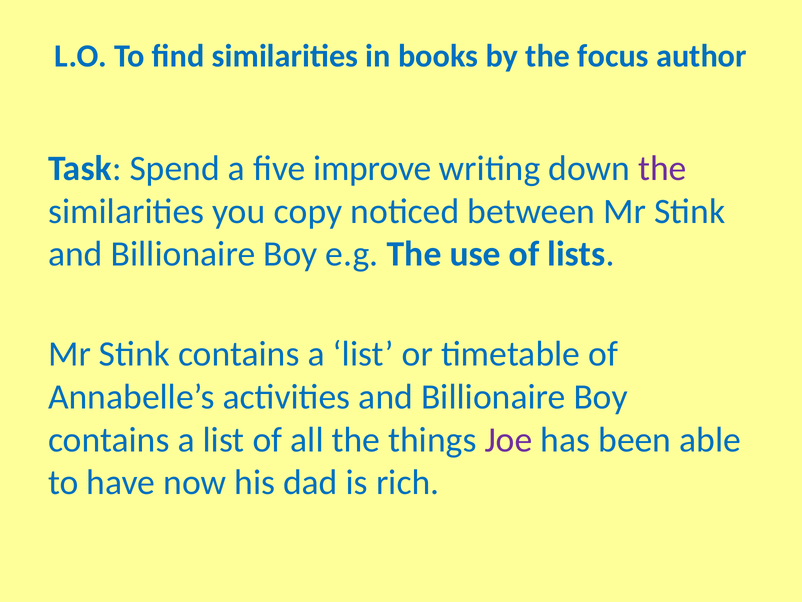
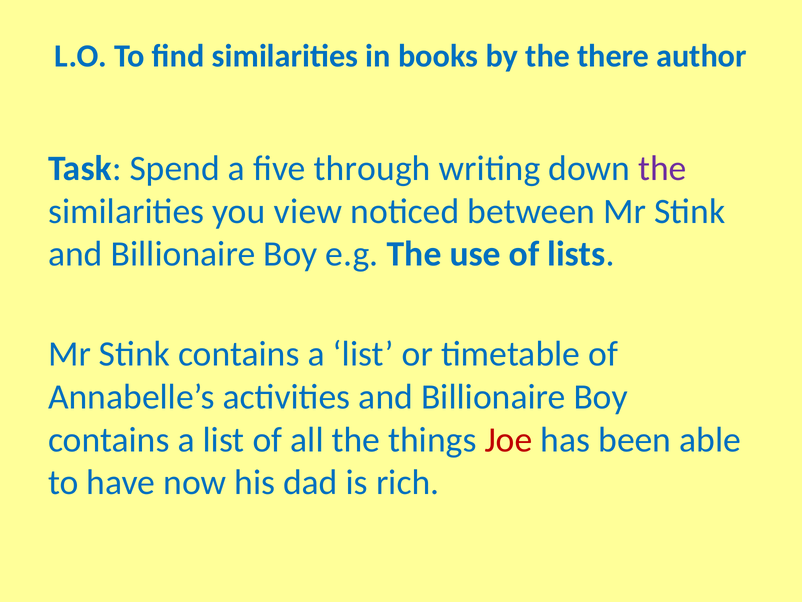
focus: focus -> there
improve: improve -> through
copy: copy -> view
Joe colour: purple -> red
